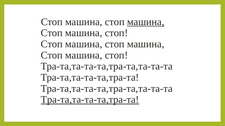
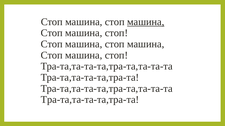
Тра-та,та-та-та,тра-та at (90, 100) underline: present -> none
